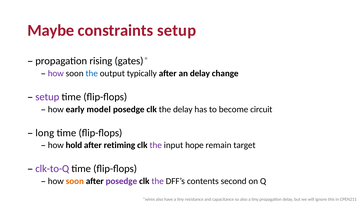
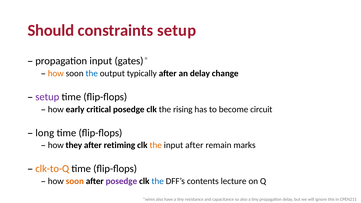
Maybe: Maybe -> Should
propagation rising: rising -> input
how at (56, 73) colour: purple -> orange
model: model -> critical
the delay: delay -> rising
hold: hold -> they
the at (156, 145) colour: purple -> orange
input hope: hope -> after
target: target -> marks
clk-to-Q colour: purple -> orange
the at (158, 181) colour: purple -> blue
second: second -> lecture
